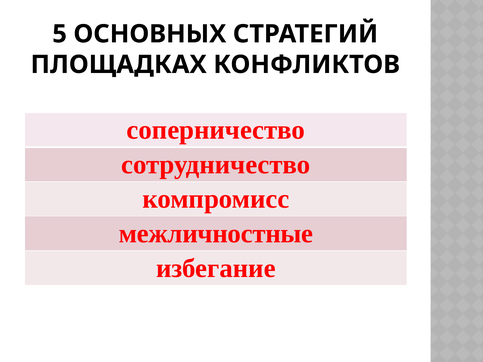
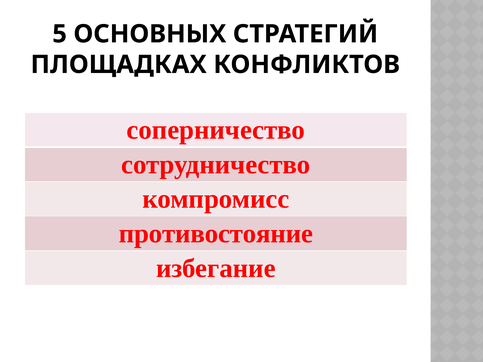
межличностные: межличностные -> противостояние
